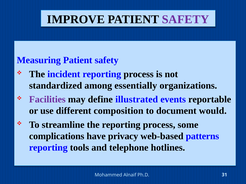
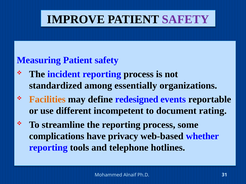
Facilities colour: purple -> orange
illustrated: illustrated -> redesigned
composition: composition -> incompetent
would: would -> rating
patterns: patterns -> whether
